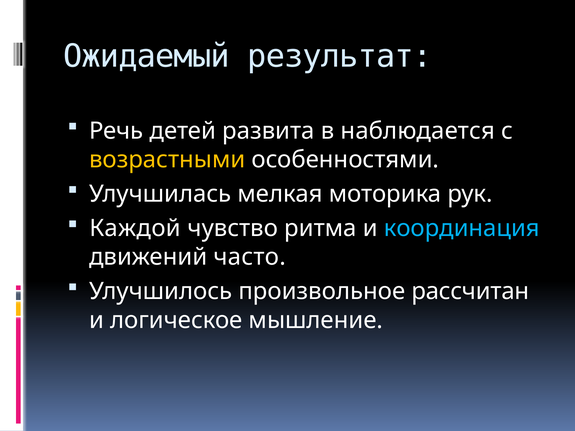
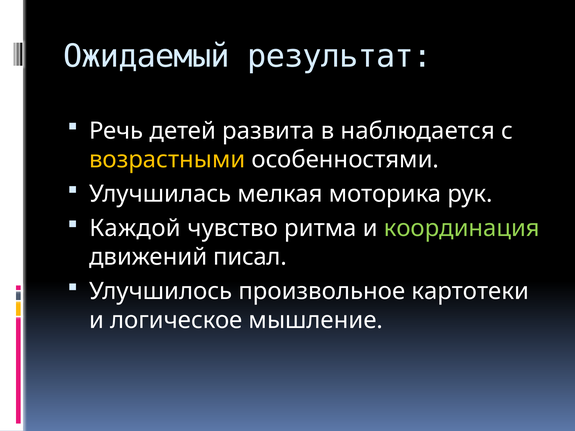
координация colour: light blue -> light green
часто: часто -> писал
рассчитан: рассчитан -> картотеки
